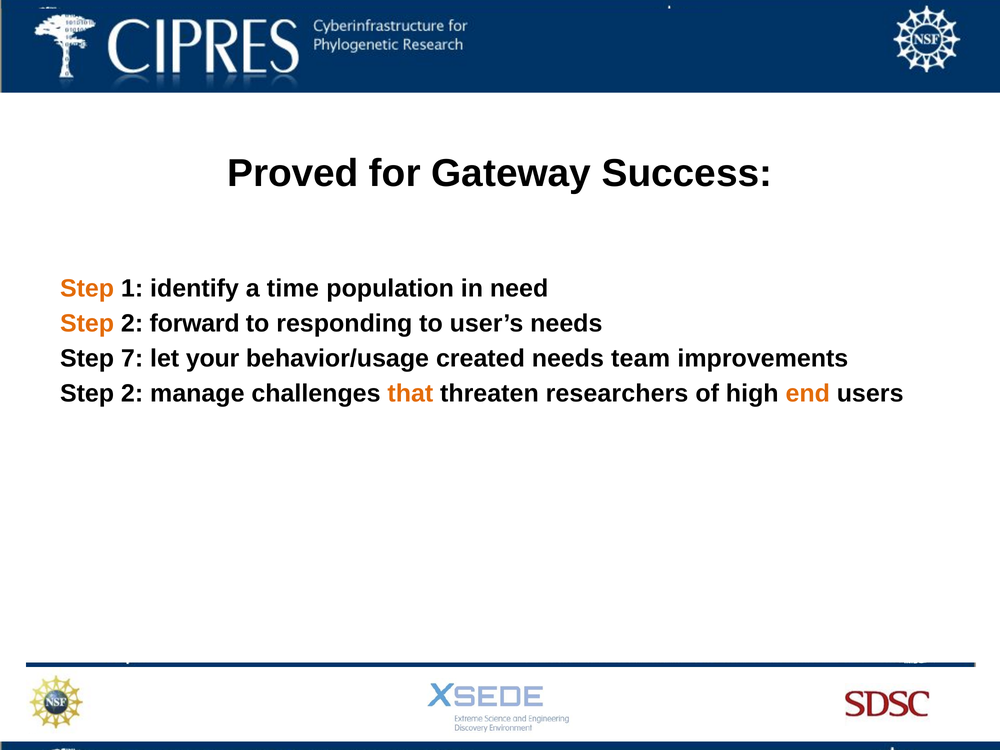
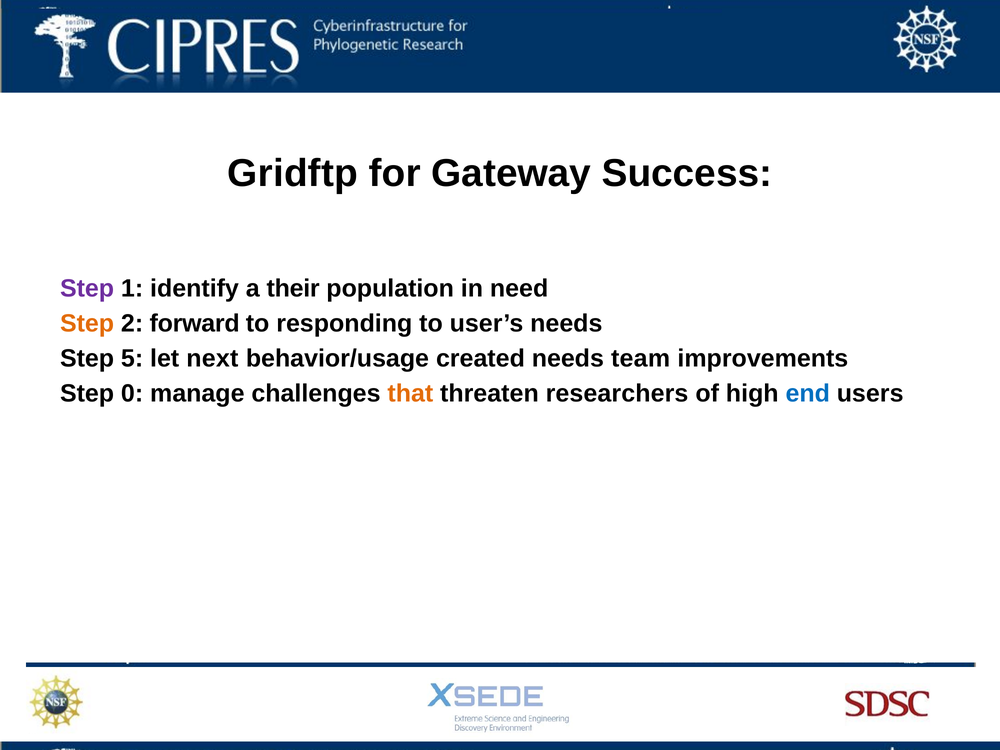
Proved: Proved -> Gridftp
Step at (87, 288) colour: orange -> purple
time: time -> their
7: 7 -> 5
your: your -> next
2 at (132, 393): 2 -> 0
end colour: orange -> blue
